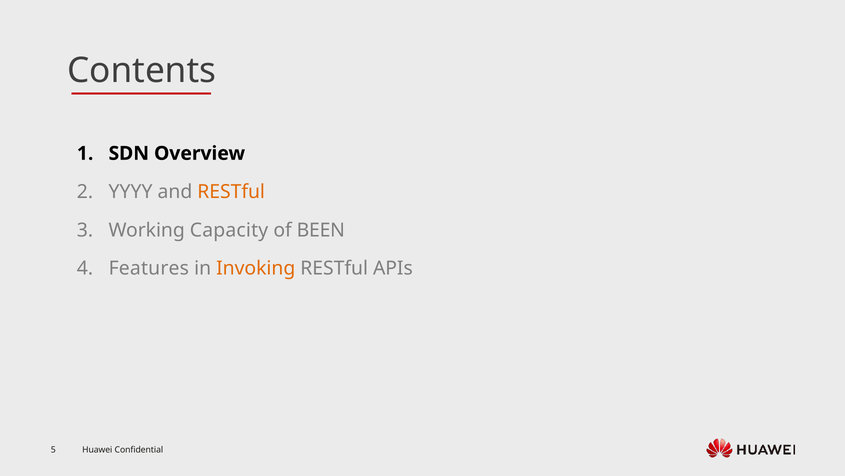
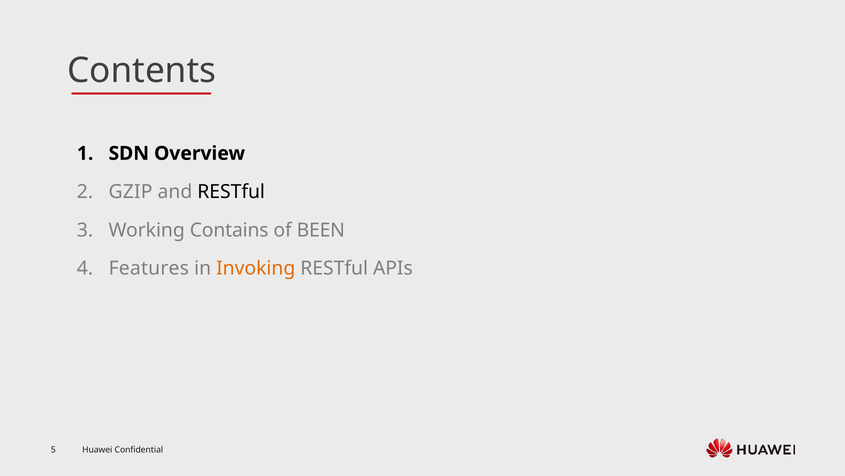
YYYY: YYYY -> GZIP
RESTful at (231, 192) colour: orange -> black
Capacity: Capacity -> Contains
